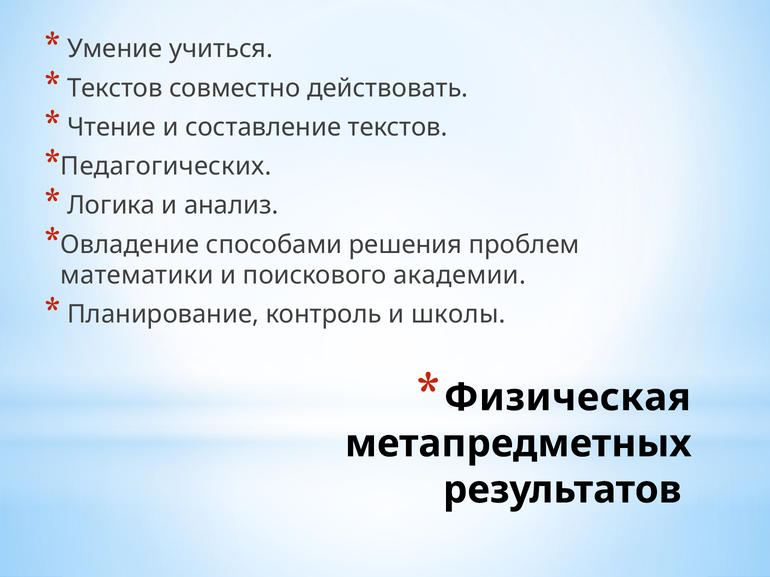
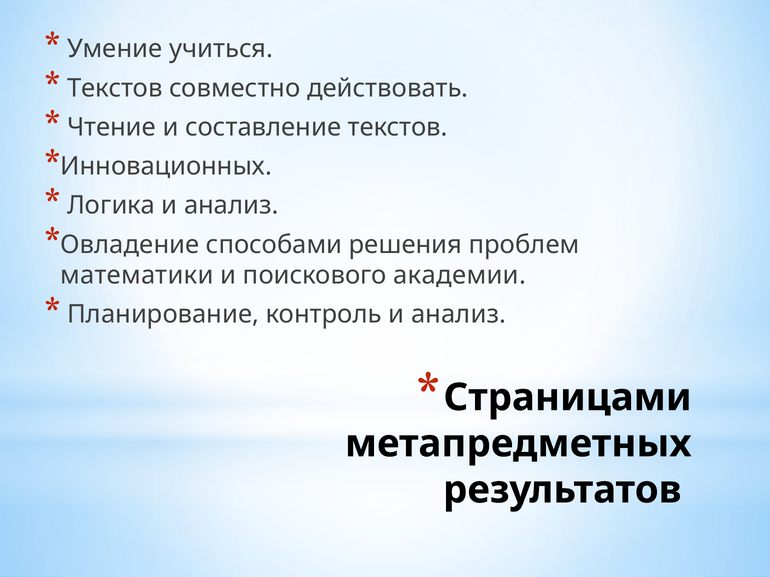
Педагогических: Педагогических -> Инновационных
контроль и школы: школы -> анализ
Физическая: Физическая -> Страницами
